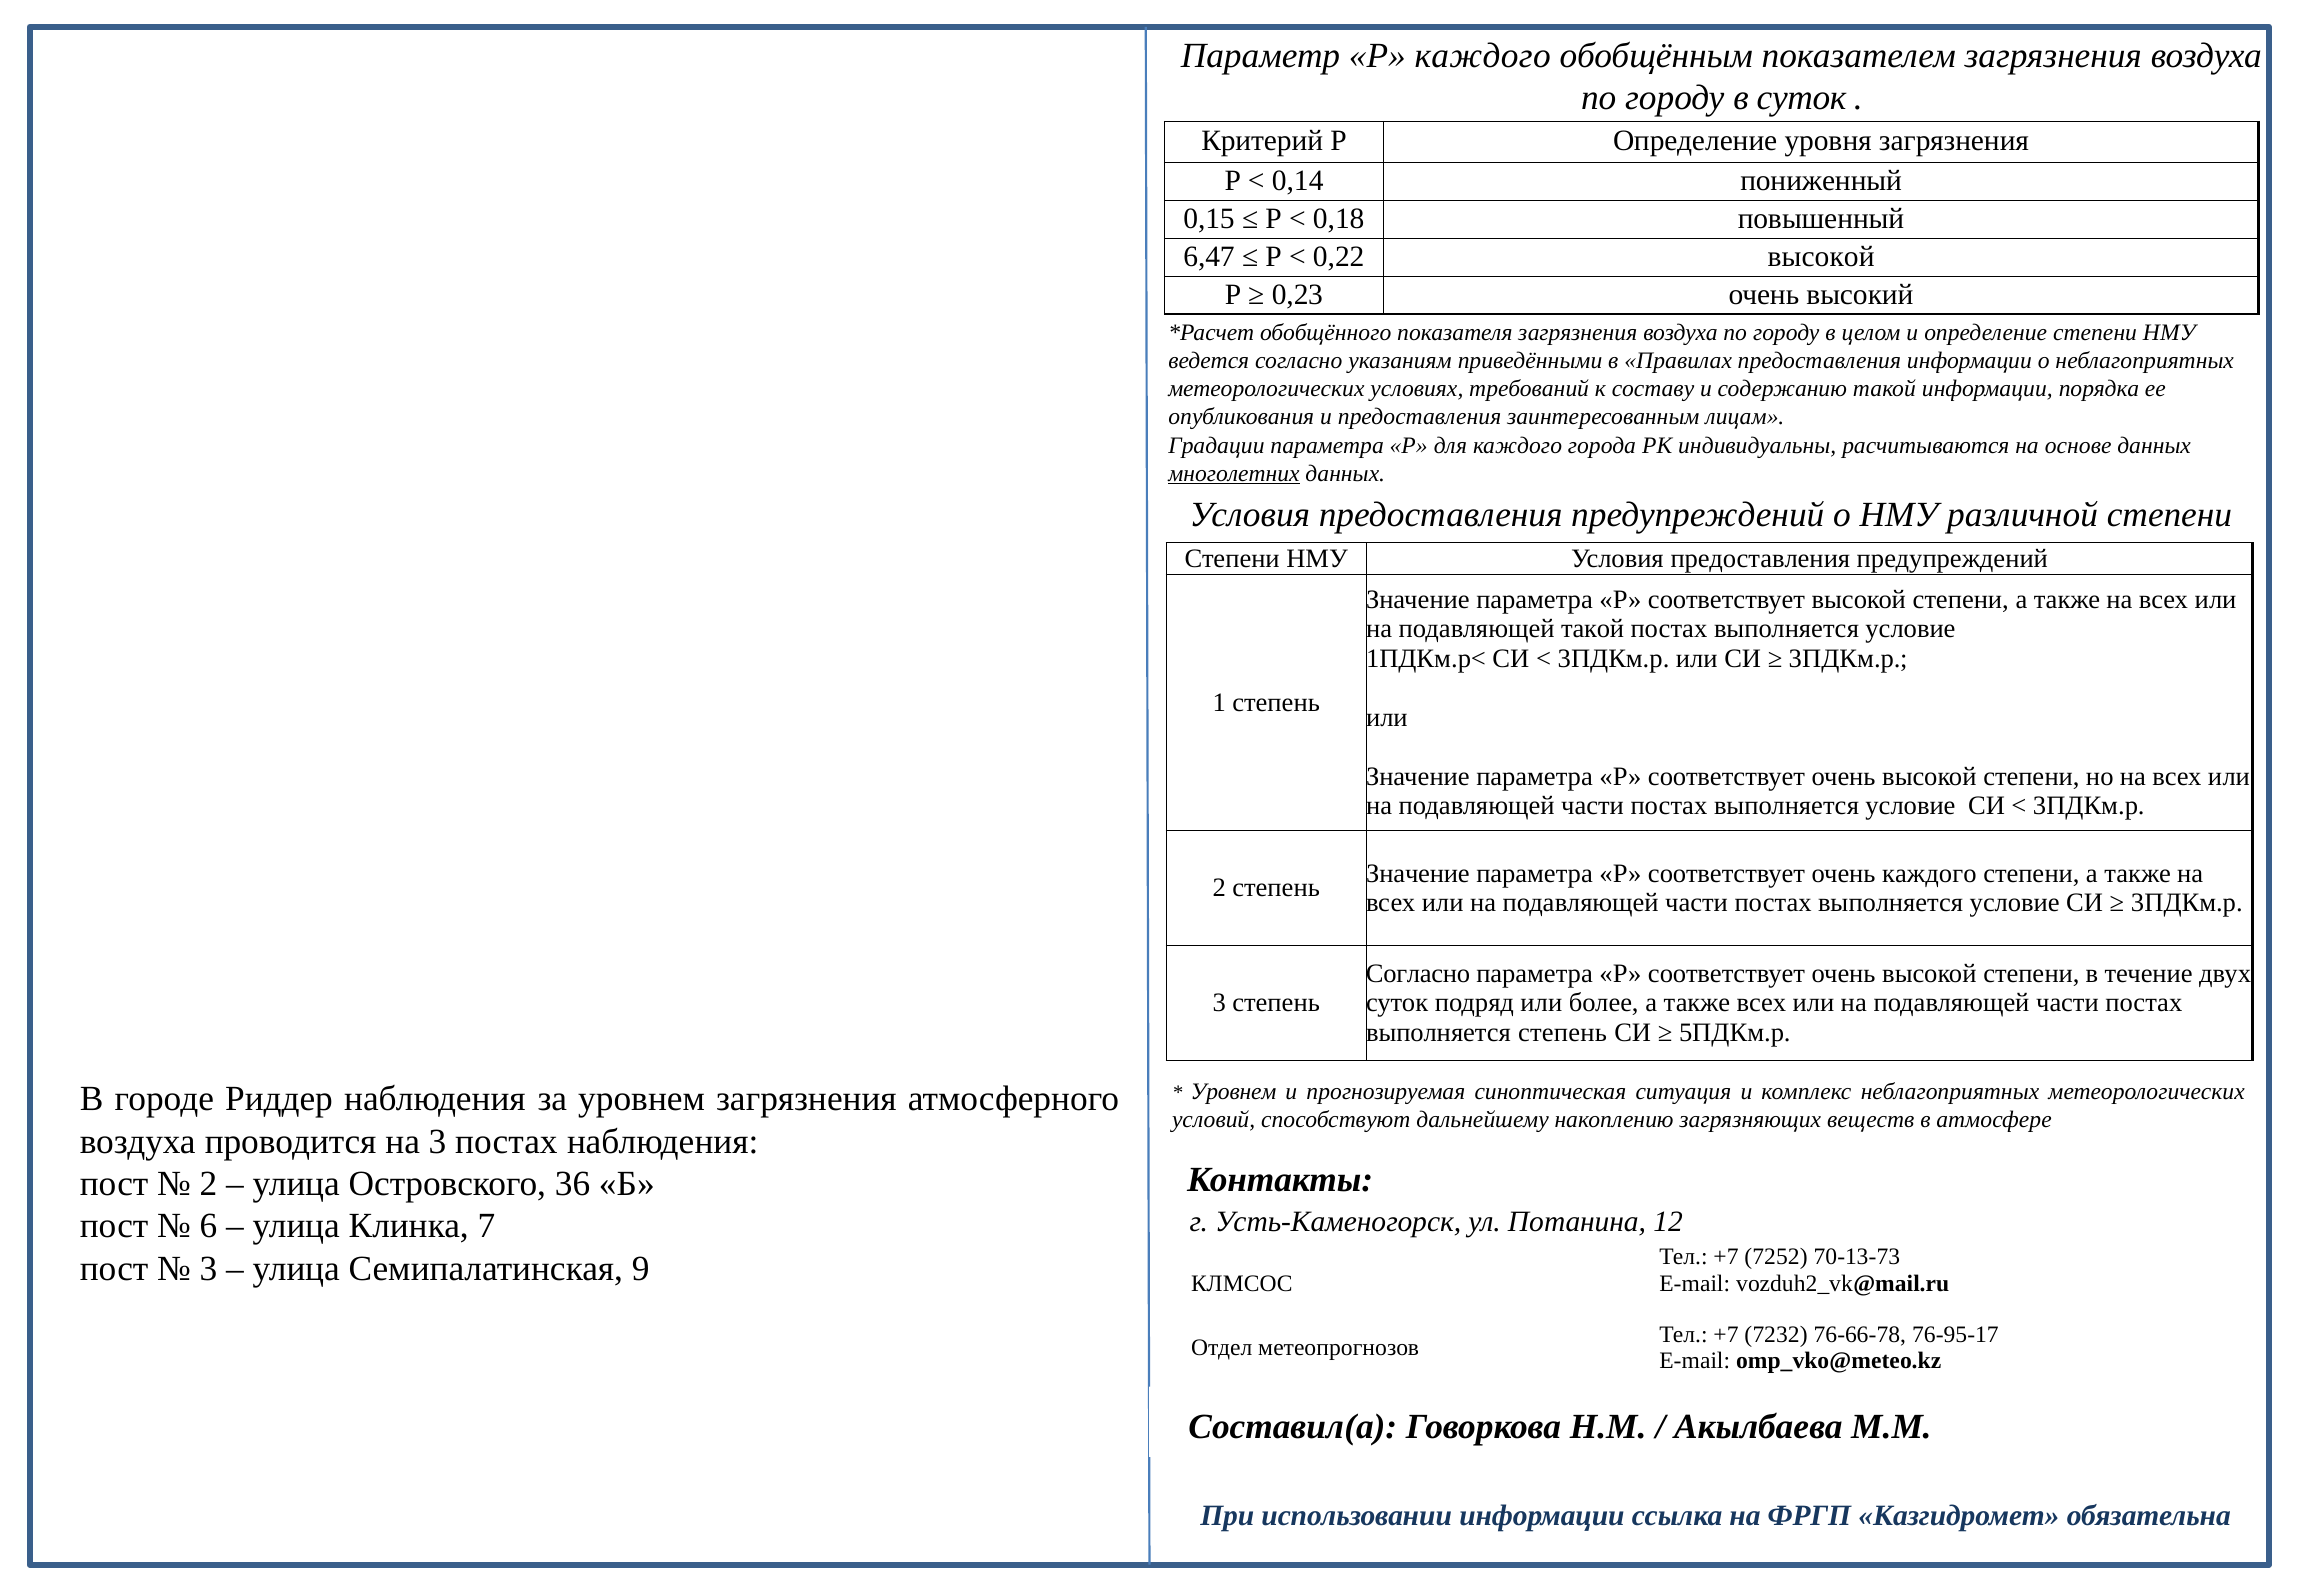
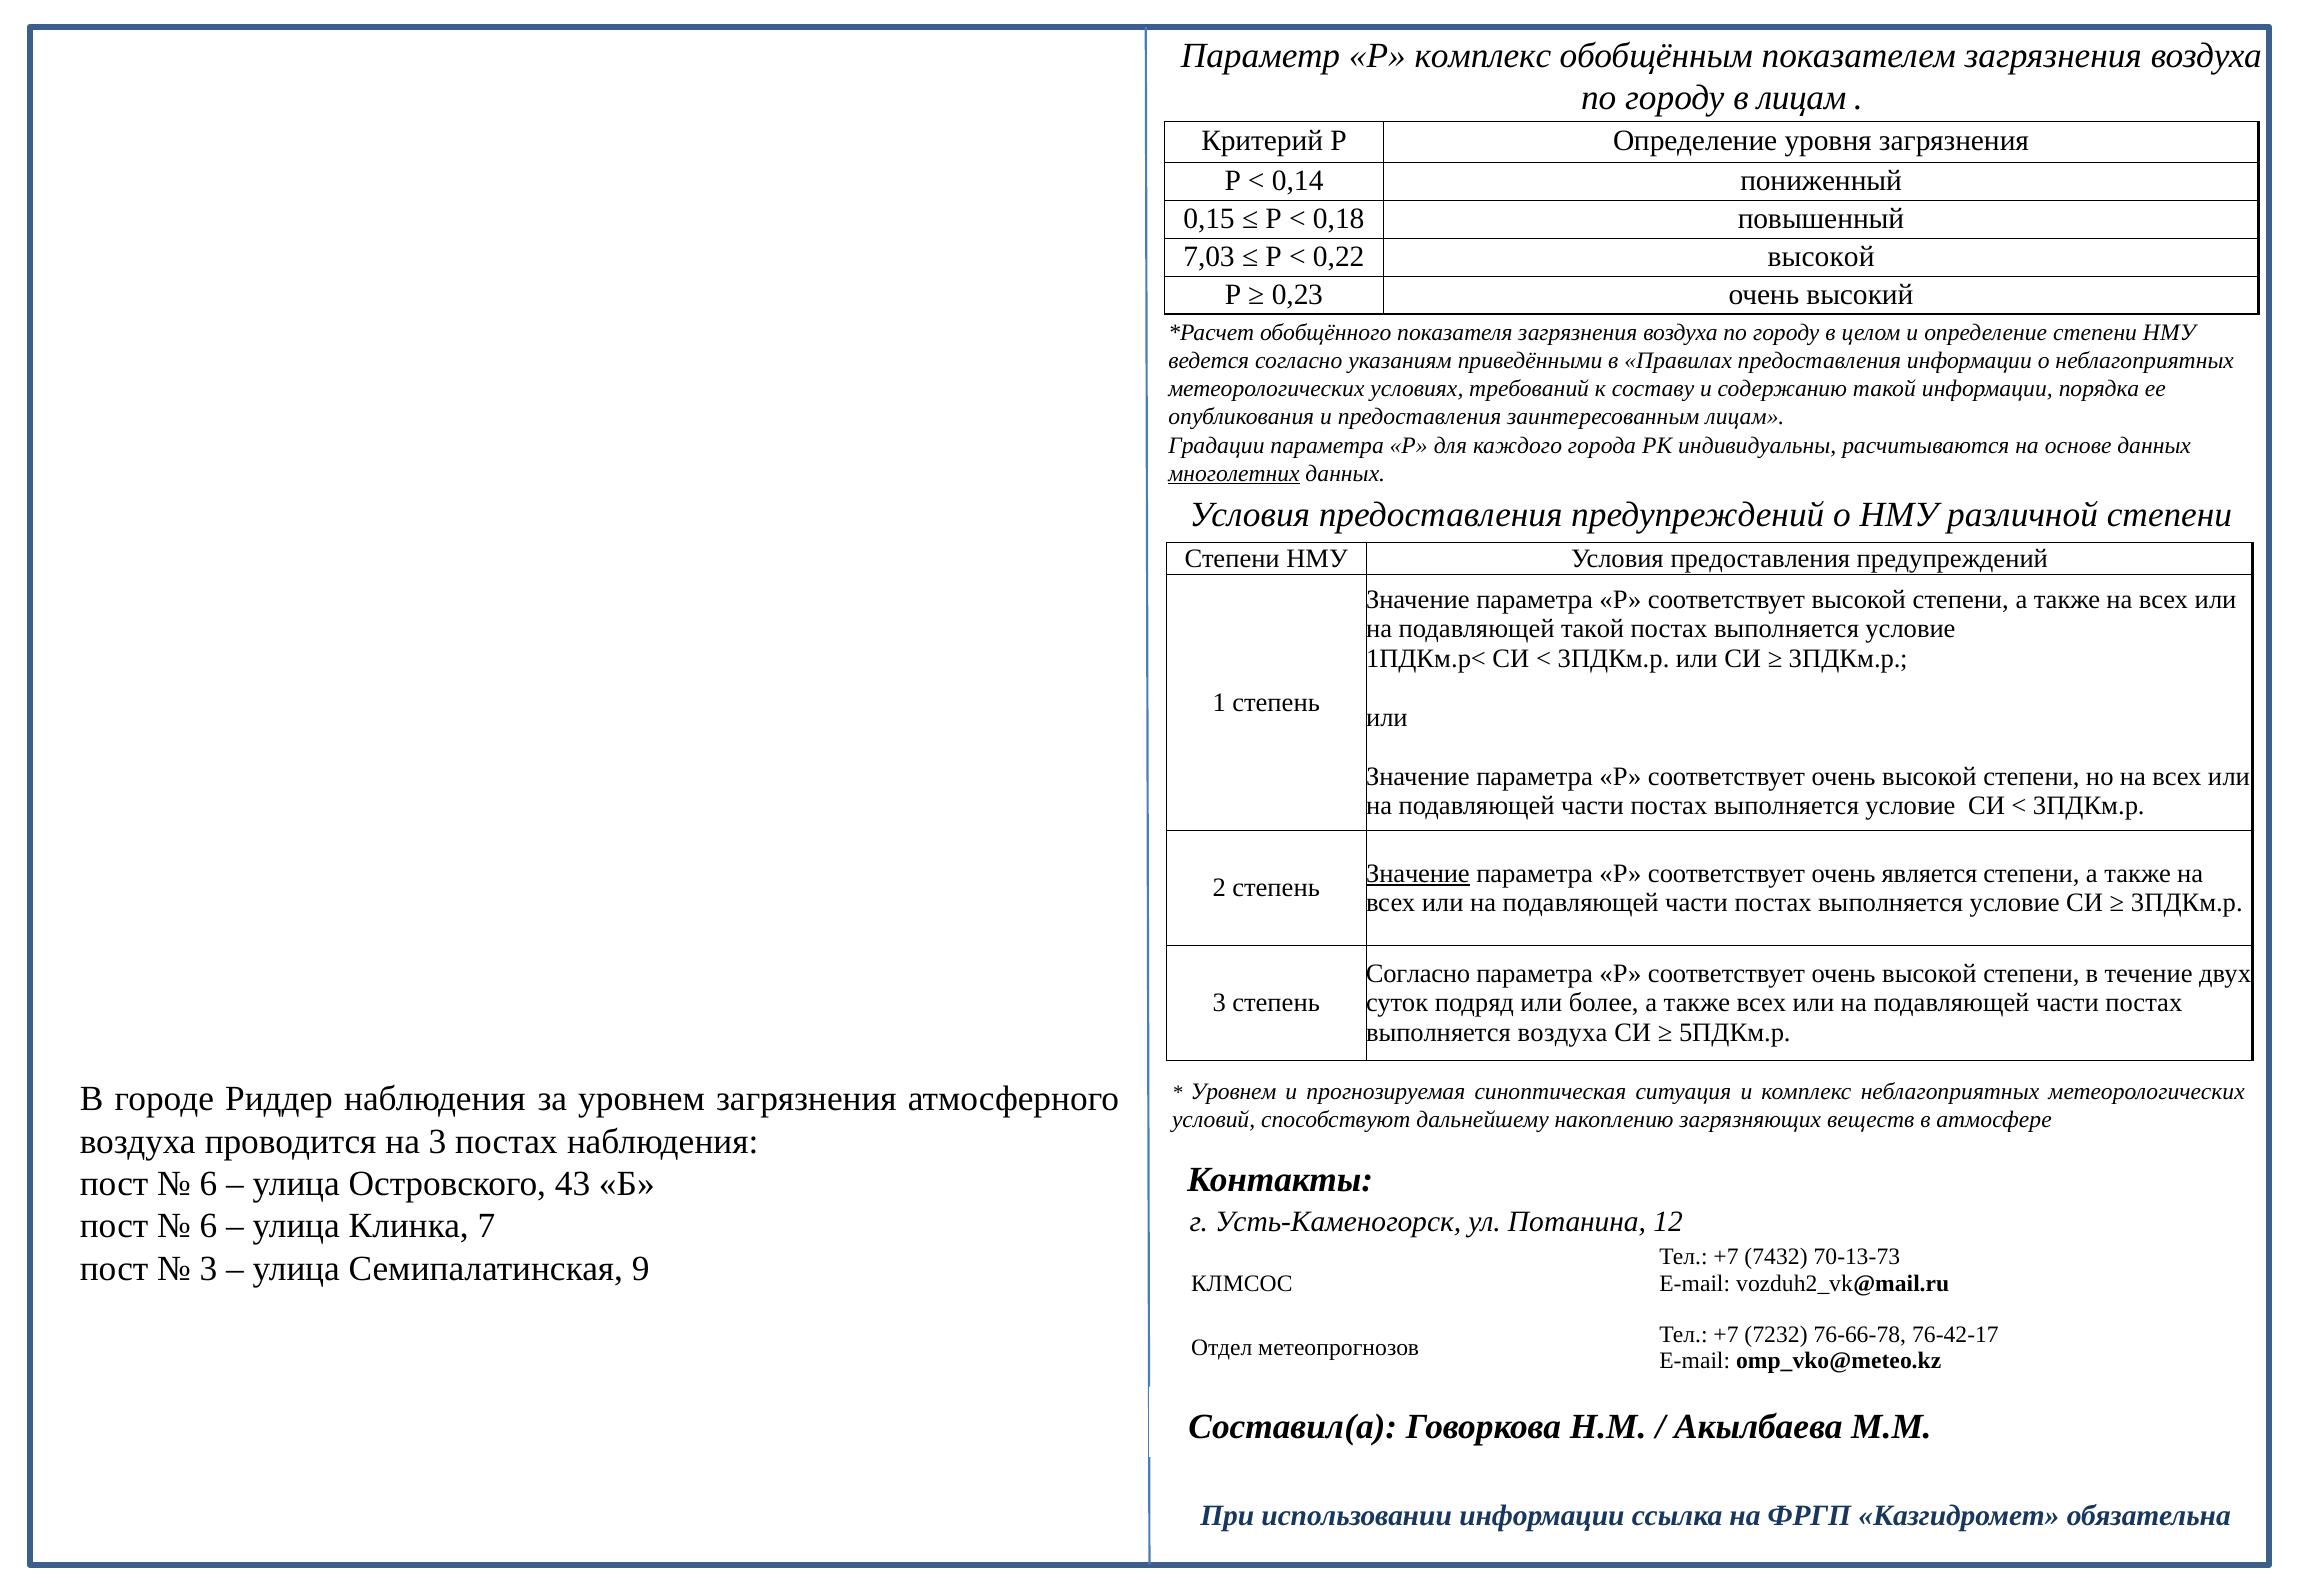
Р каждого: каждого -> комплекс
в суток: суток -> лицам
6,47: 6,47 -> 7,03
Значение at (1418, 873) underline: none -> present
очень каждого: каждого -> является
выполняется степень: степень -> воздуха
2 at (208, 1184): 2 -> 6
36: 36 -> 43
7252: 7252 -> 7432
76-95-17: 76-95-17 -> 76-42-17
